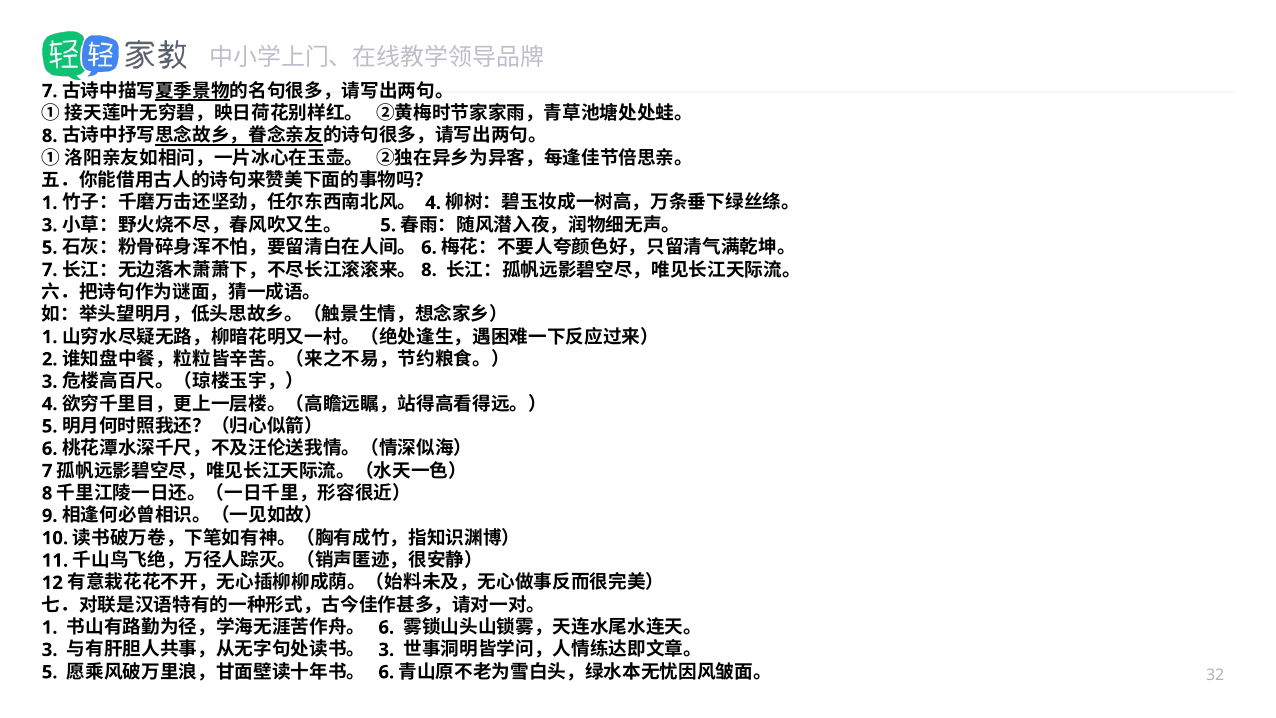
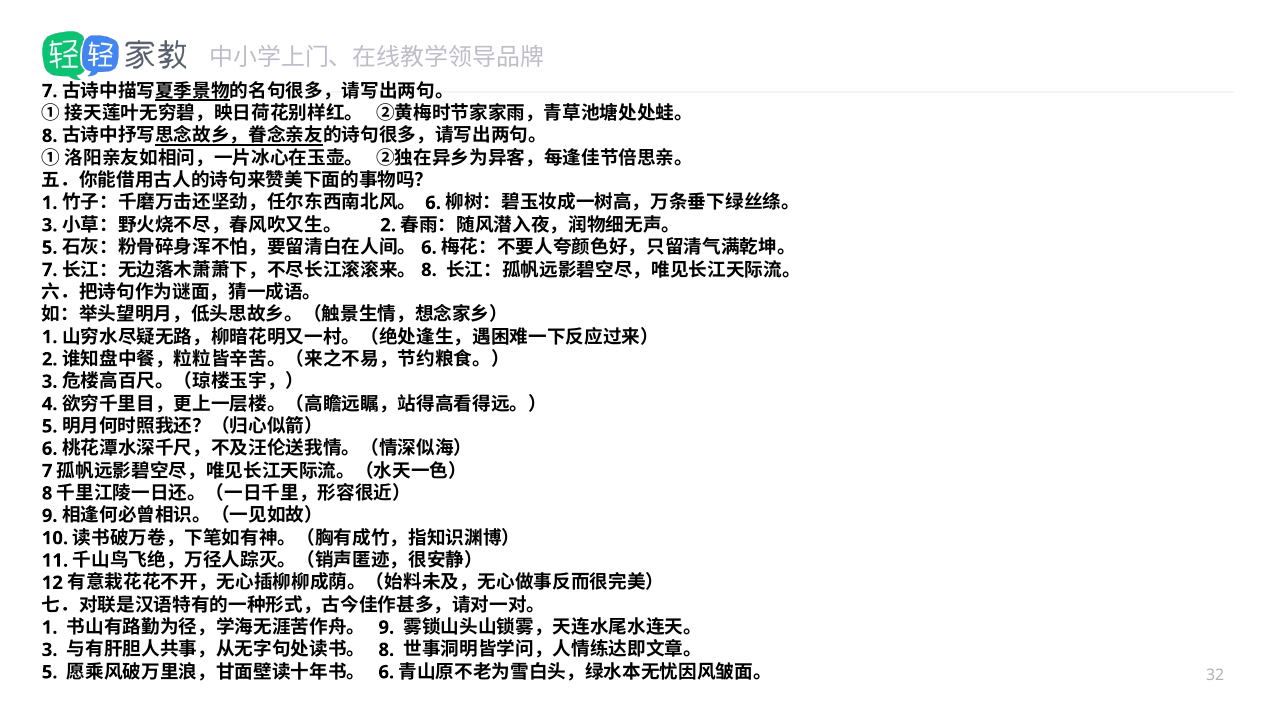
4 at (433, 203): 4 -> 6
5 at (388, 225): 5 -> 2
6 at (386, 627): 6 -> 9
3 at (386, 650): 3 -> 8
